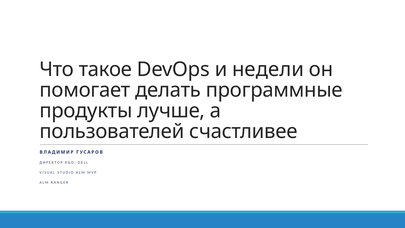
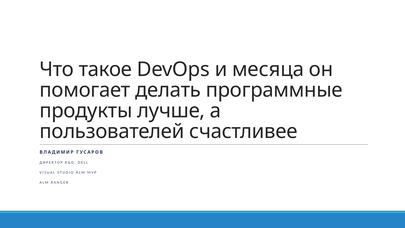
недели: недели -> месяца
